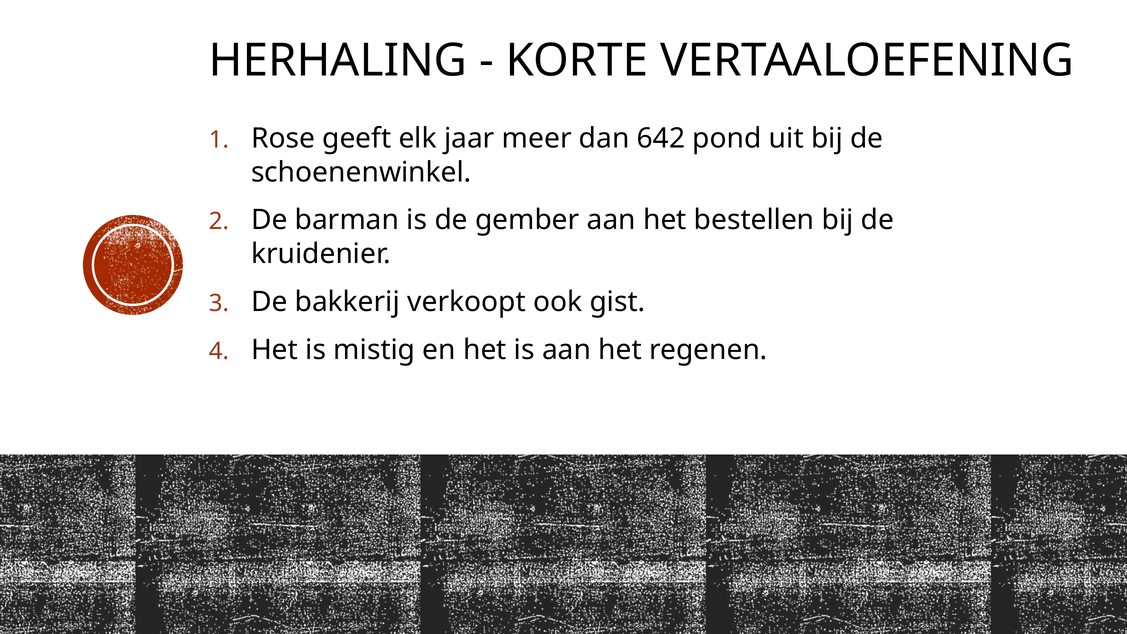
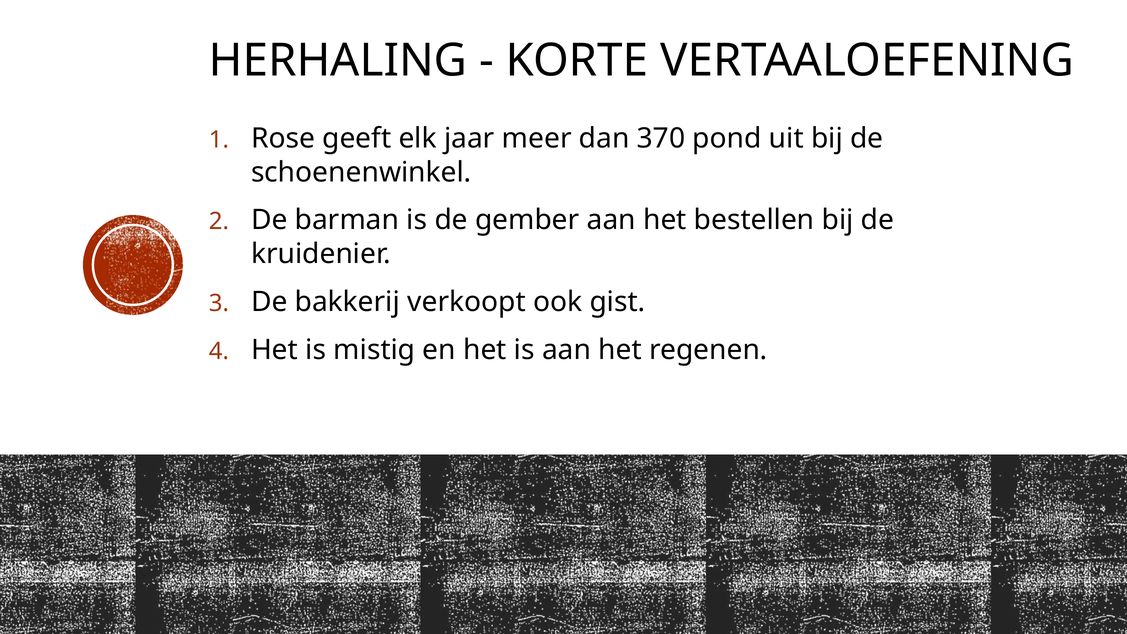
642: 642 -> 370
